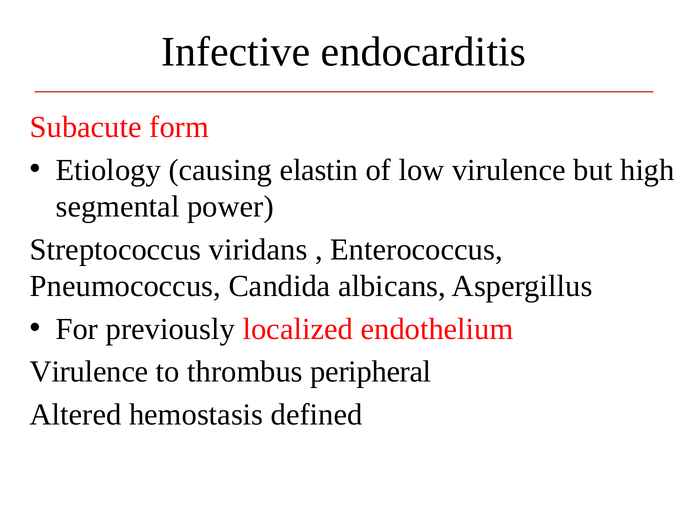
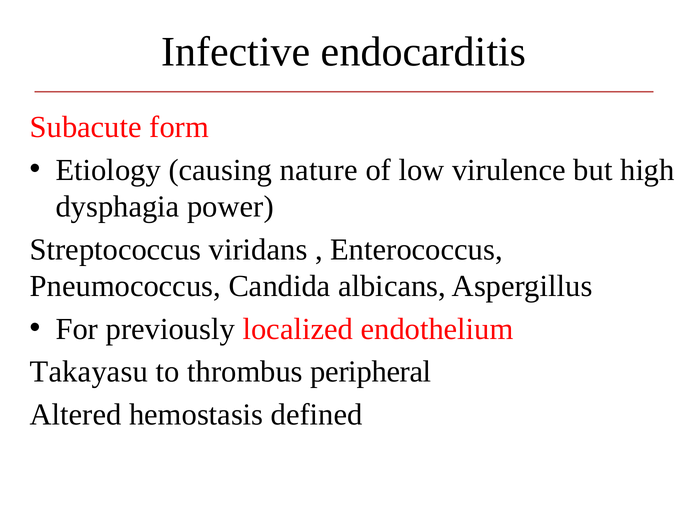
elastin: elastin -> nature
segmental: segmental -> dysphagia
Virulence at (89, 372): Virulence -> Takayasu
